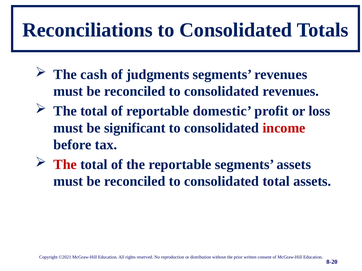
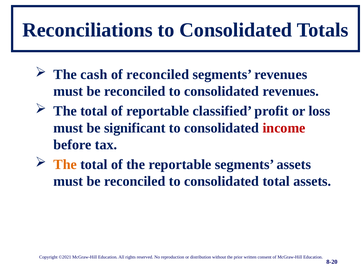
of judgments: judgments -> reconciled
domestic: domestic -> classified
The at (65, 165) colour: red -> orange
